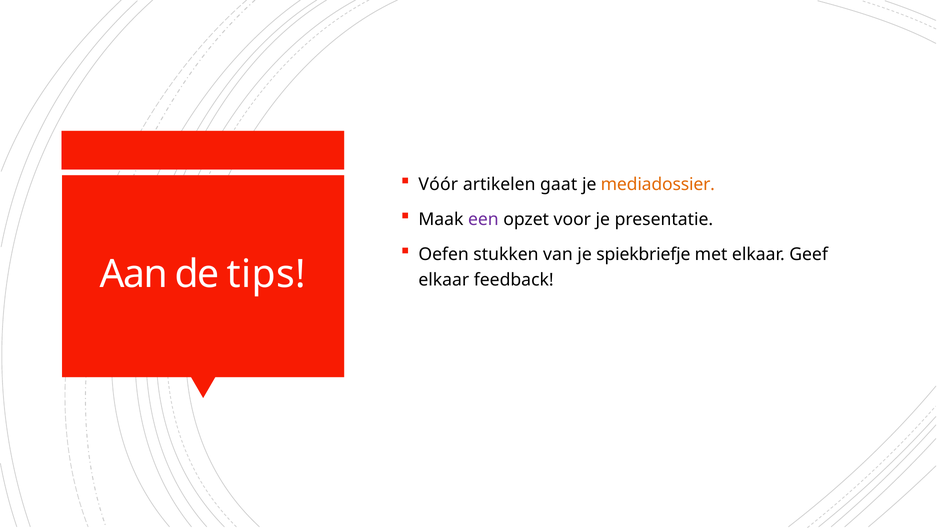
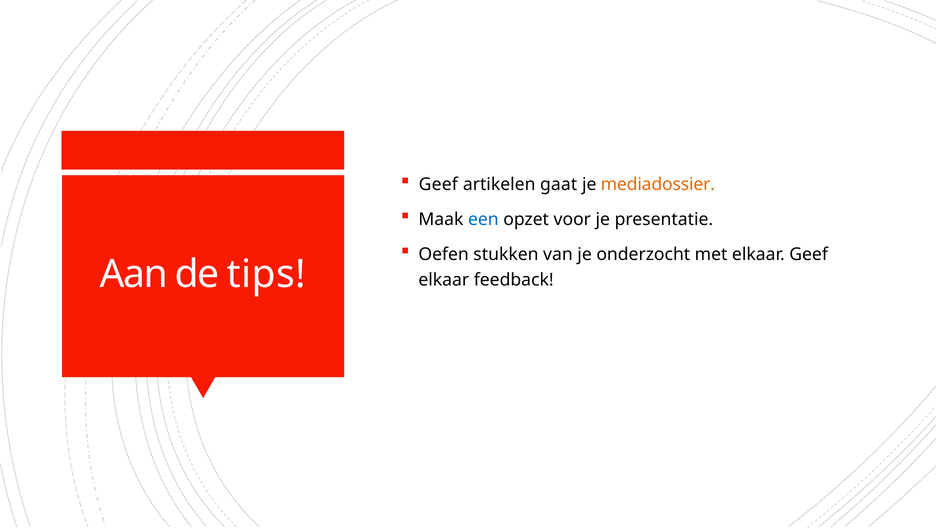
Vóór at (438, 184): Vóór -> Geef
een colour: purple -> blue
spiekbriefje: spiekbriefje -> onderzocht
